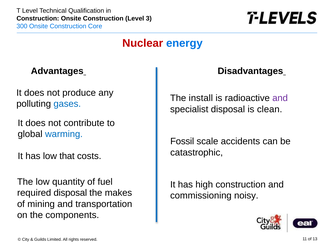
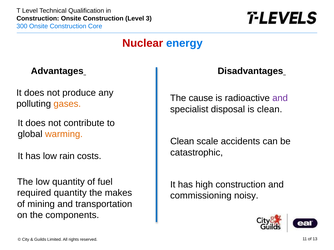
install: install -> cause
gases colour: blue -> orange
warming colour: blue -> orange
Fossil at (182, 142): Fossil -> Clean
that: that -> rain
required disposal: disposal -> quantity
